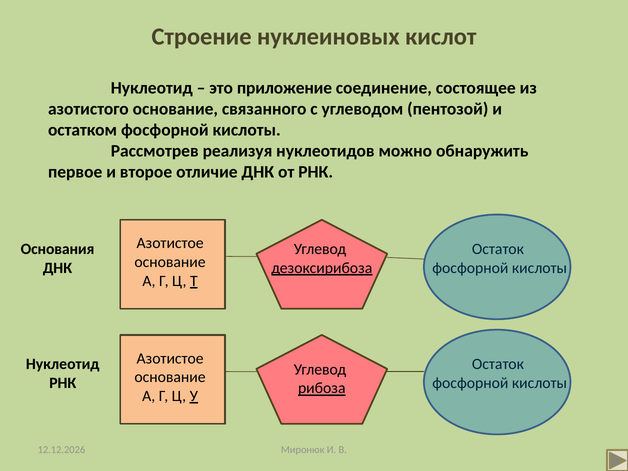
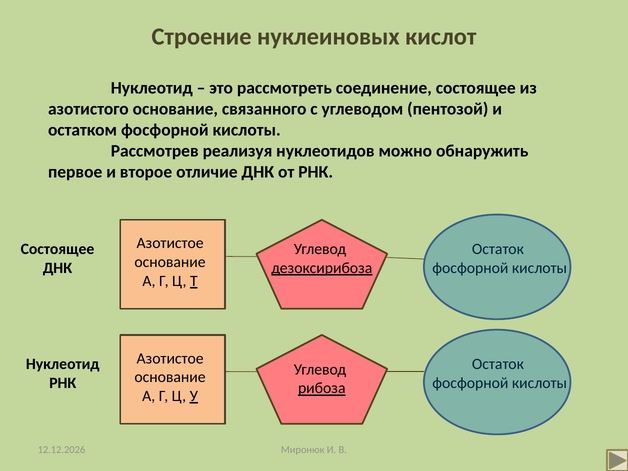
приложение: приложение -> рассмотреть
Основания at (58, 249): Основания -> Состоящее
